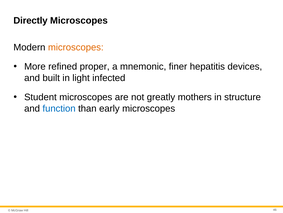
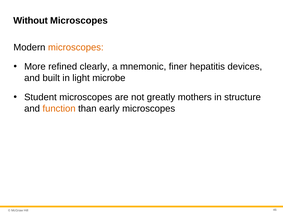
Directly: Directly -> Without
proper: proper -> clearly
infected: infected -> microbe
function colour: blue -> orange
